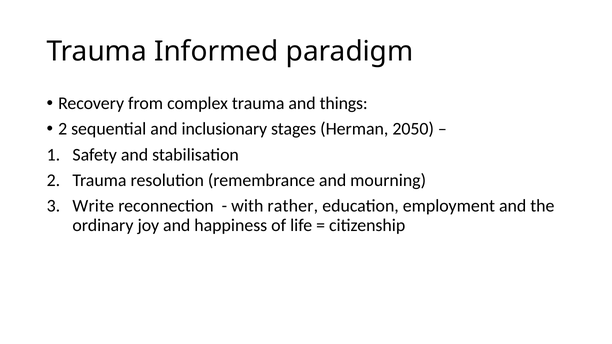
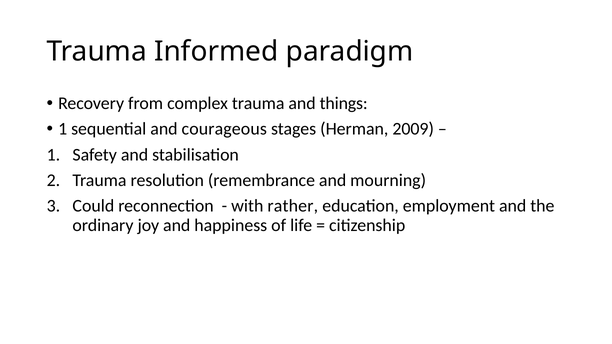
2 at (63, 129): 2 -> 1
inclusionary: inclusionary -> courageous
2050: 2050 -> 2009
Write: Write -> Could
